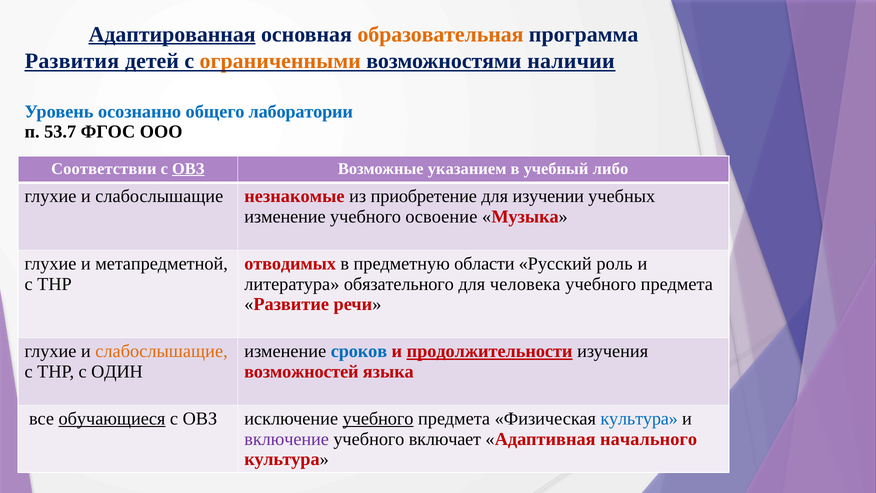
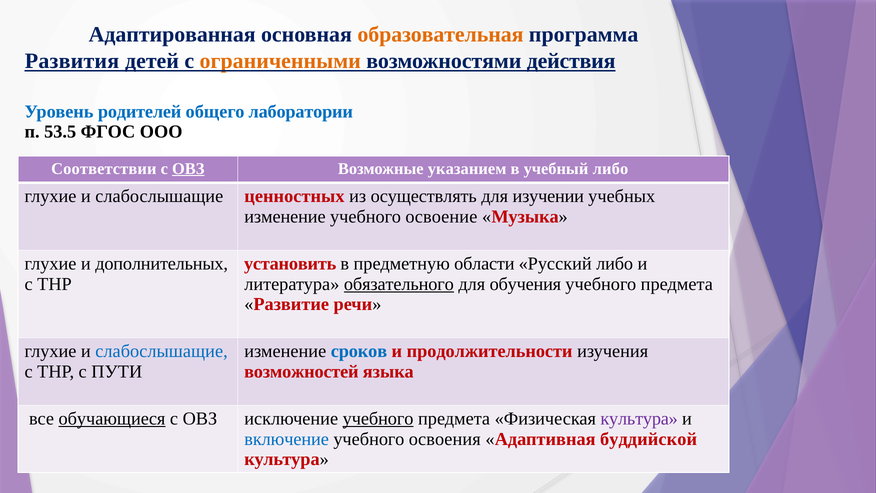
Адаптированная underline: present -> none
наличии: наличии -> действия
осознанно: осознанно -> родителей
53.7: 53.7 -> 53.5
незнакомые: незнакомые -> ценностных
приобретение: приобретение -> осуществлять
метапредметной: метапредметной -> дополнительных
отводимых: отводимых -> установить
Русский роль: роль -> либо
обязательного underline: none -> present
человека: человека -> обучения
слабослышащие at (162, 351) colour: orange -> blue
продолжительности underline: present -> none
ОДИН: ОДИН -> ПУТИ
культура at (639, 419) colour: blue -> purple
включение colour: purple -> blue
включает: включает -> освоения
начального: начального -> буддийской
